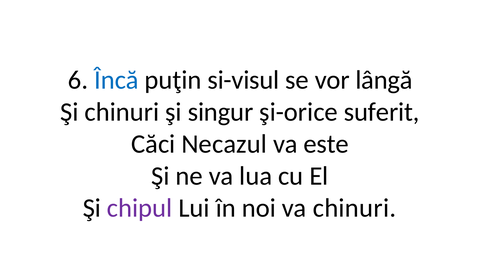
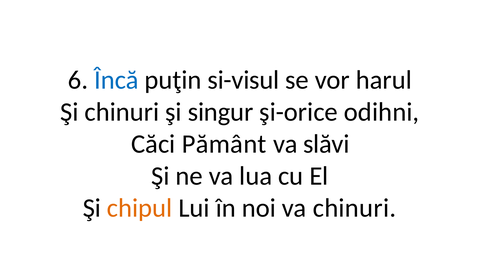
lângă: lângă -> harul
suferit: suferit -> odihni
Necazul: Necazul -> Pământ
este: este -> slăvi
chipul colour: purple -> orange
